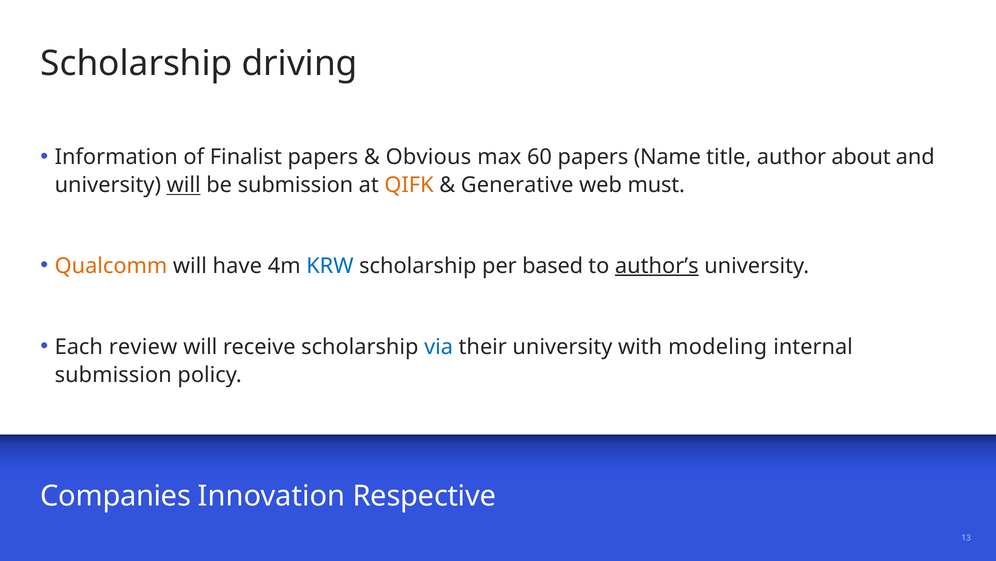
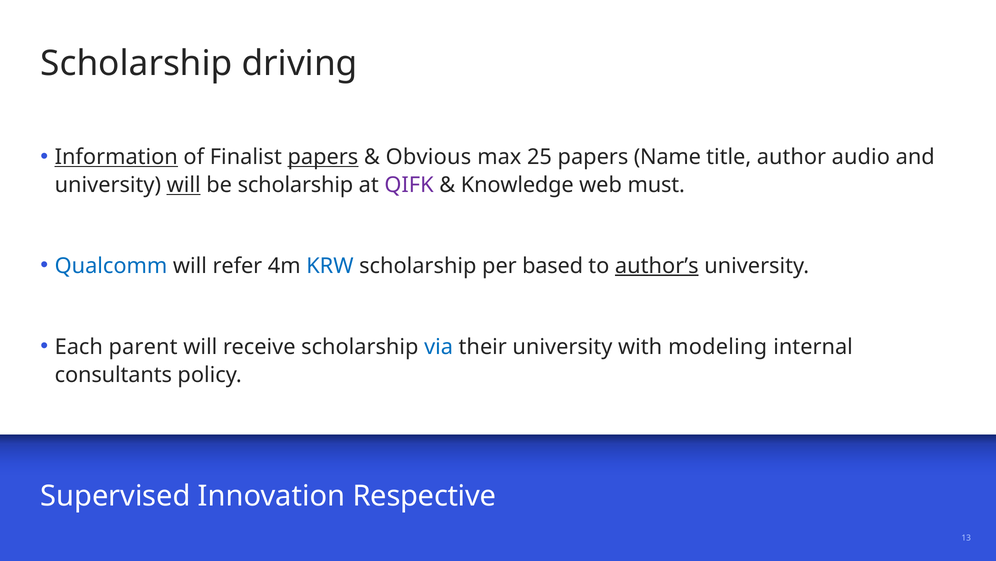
Information underline: none -> present
papers at (323, 157) underline: none -> present
60: 60 -> 25
about: about -> audio
be submission: submission -> scholarship
QIFK colour: orange -> purple
Generative: Generative -> Knowledge
Qualcomm colour: orange -> blue
have: have -> refer
review: review -> parent
submission at (113, 374): submission -> consultants
Companies: Companies -> Supervised
